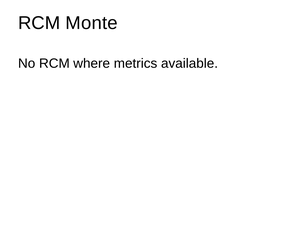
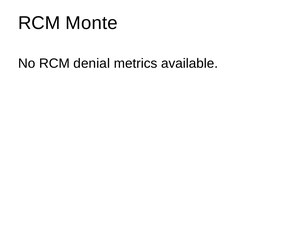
where: where -> denial
